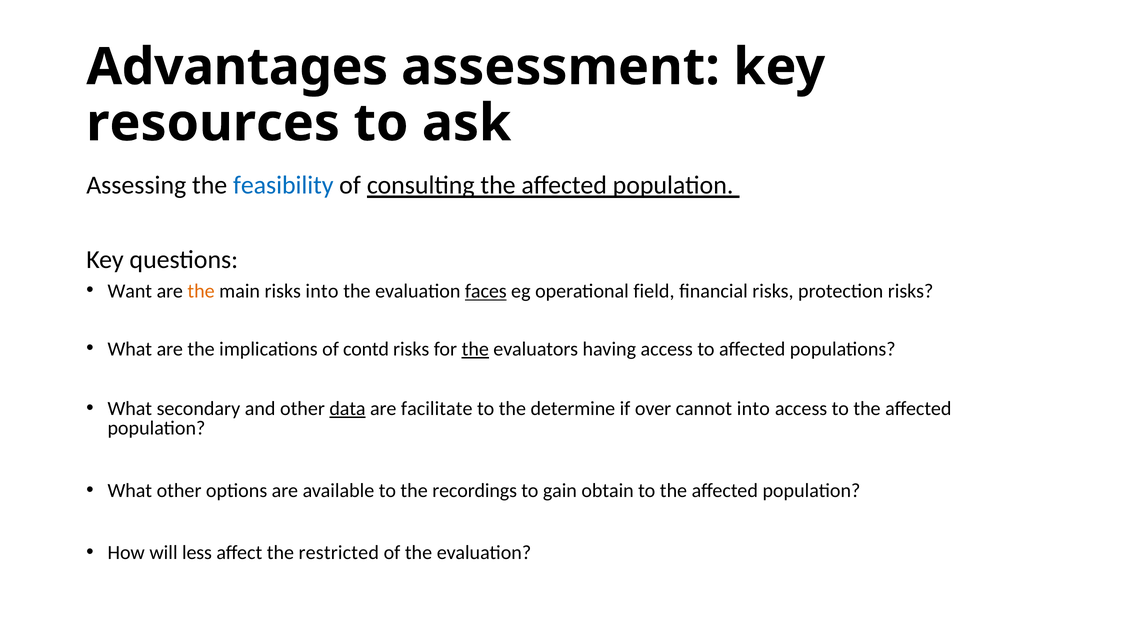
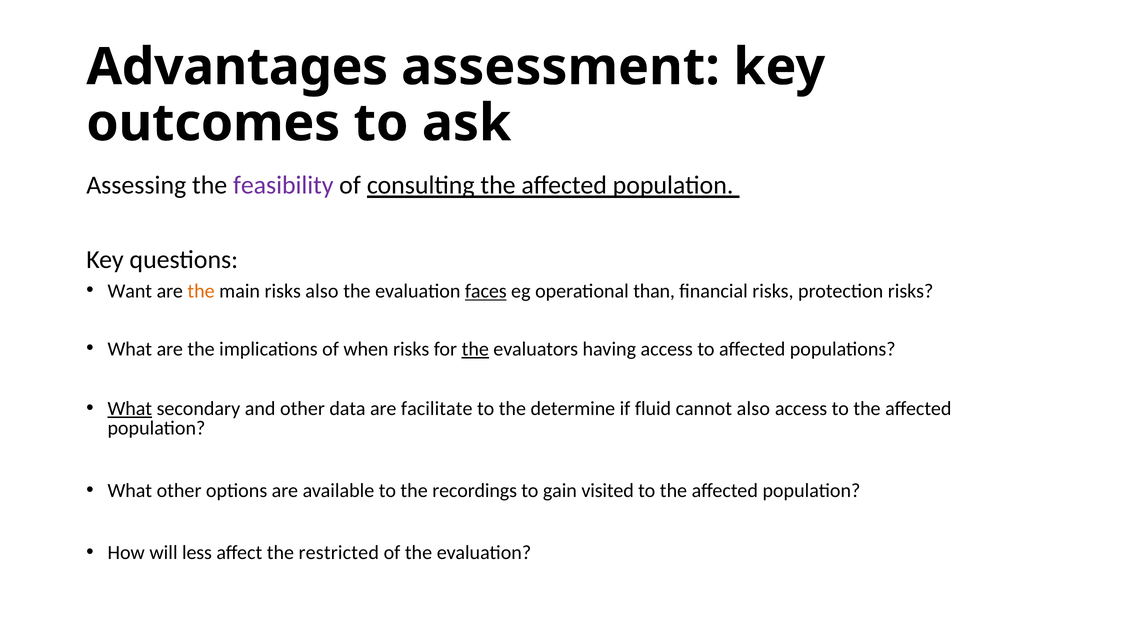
resources: resources -> outcomes
feasibility colour: blue -> purple
risks into: into -> also
field: field -> than
contd: contd -> when
What at (130, 408) underline: none -> present
data underline: present -> none
over: over -> fluid
cannot into: into -> also
obtain: obtain -> visited
